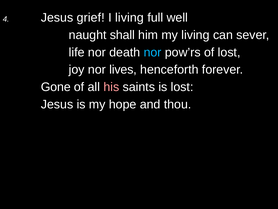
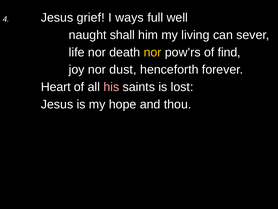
I living: living -> ways
nor at (153, 52) colour: light blue -> yellow
of lost: lost -> find
lives: lives -> dust
Gone: Gone -> Heart
